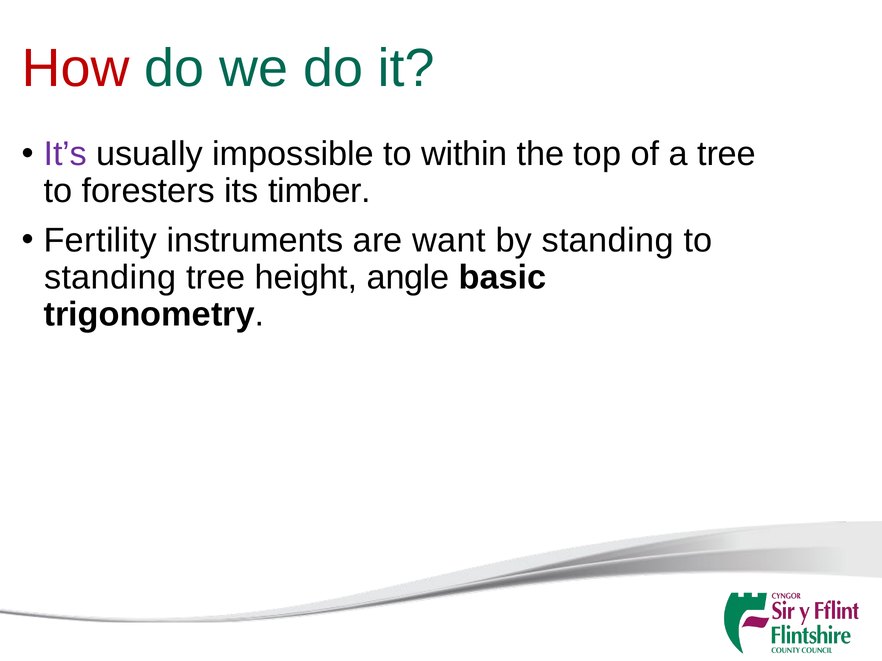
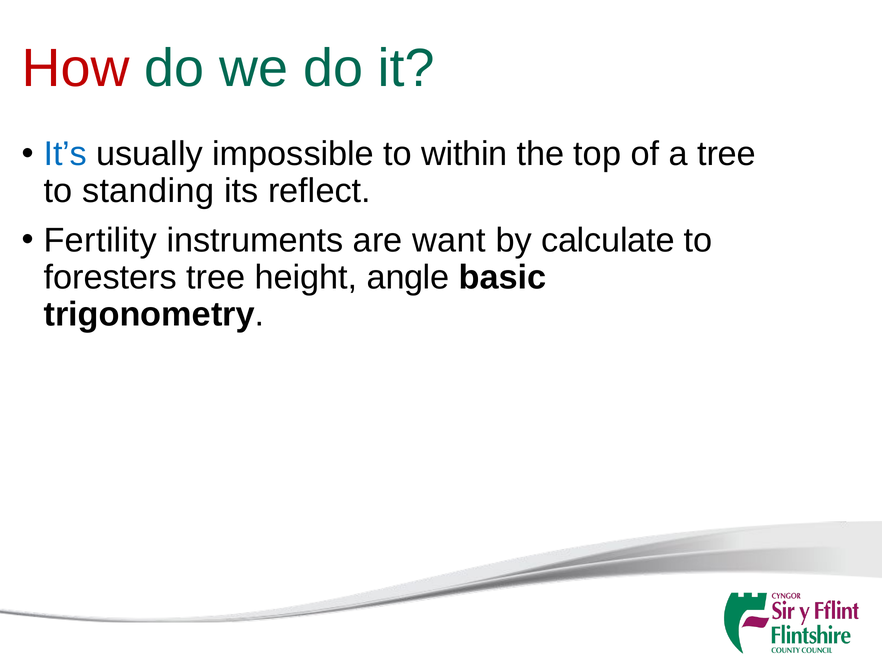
It’s colour: purple -> blue
foresters: foresters -> standing
timber: timber -> reflect
by standing: standing -> calculate
standing at (110, 277): standing -> foresters
